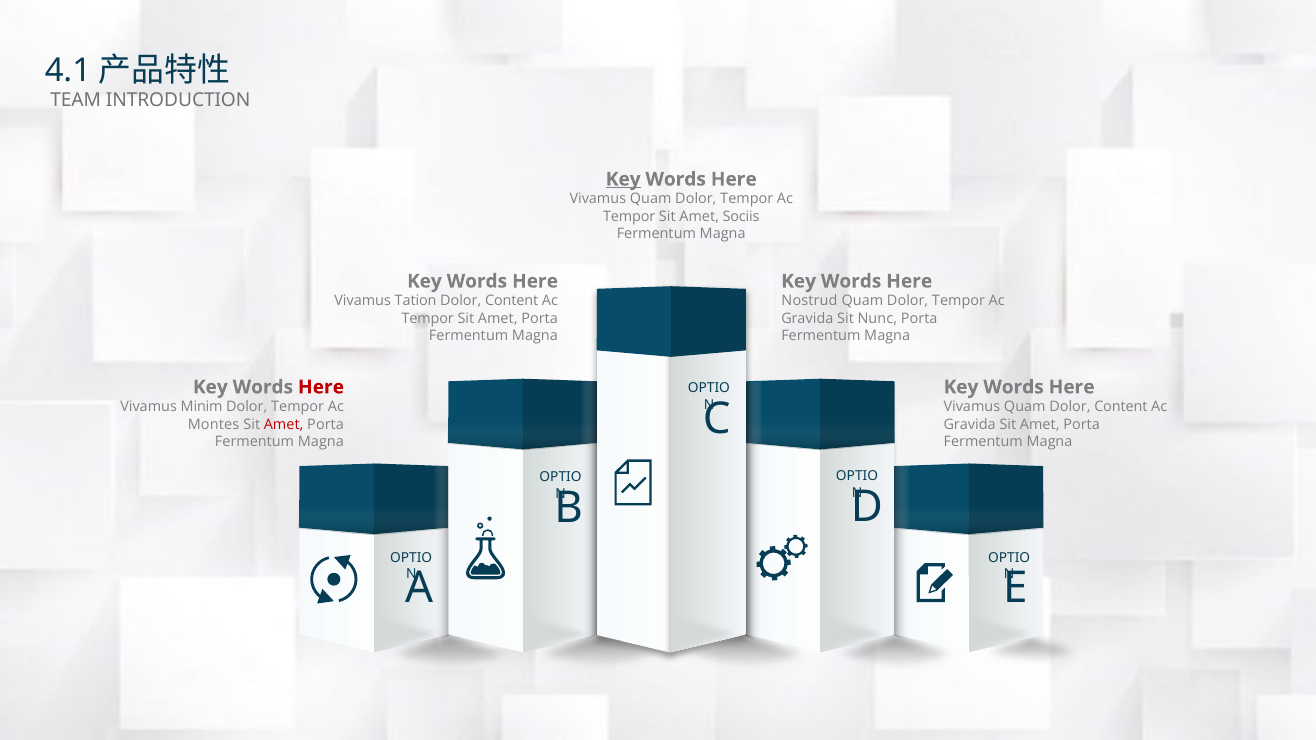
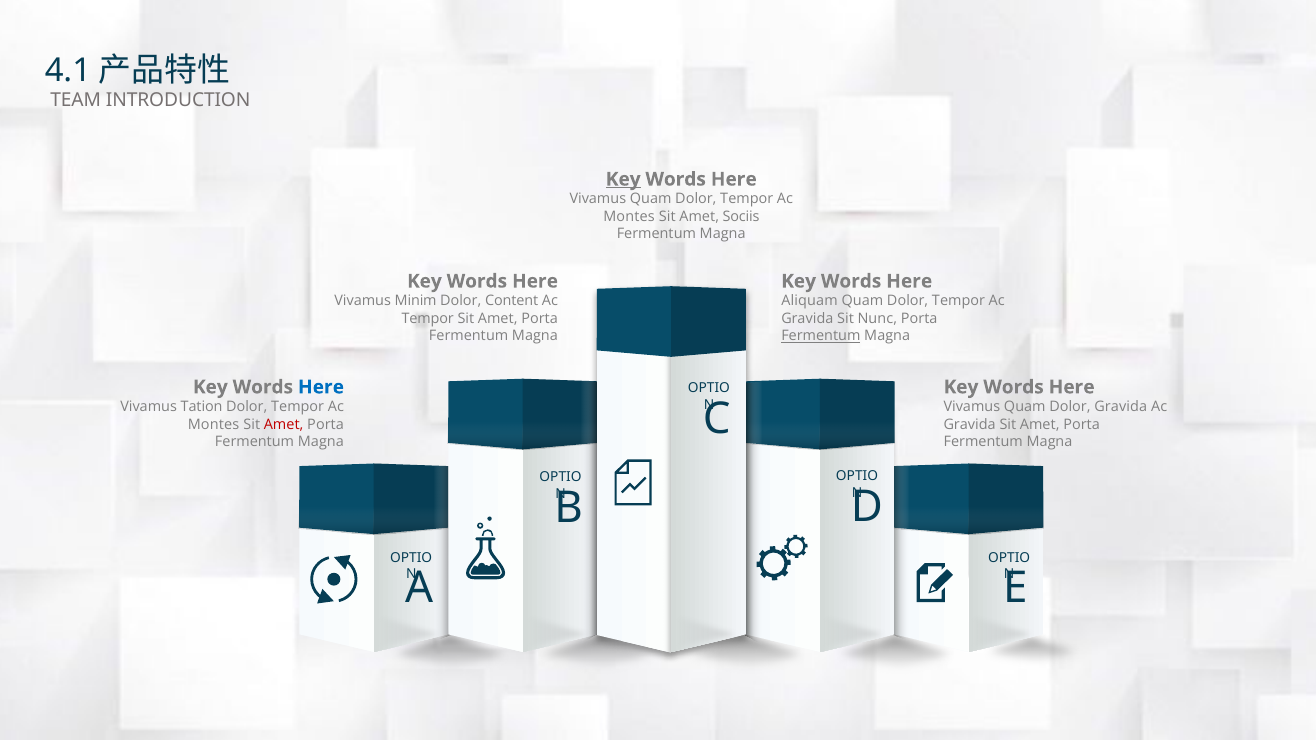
Tempor at (629, 217): Tempor -> Montes
Tation: Tation -> Minim
Nostrud: Nostrud -> Aliquam
Fermentum at (821, 336) underline: none -> present
Here at (321, 387) colour: red -> blue
Minim: Minim -> Tation
Quam Dolor Content: Content -> Gravida
